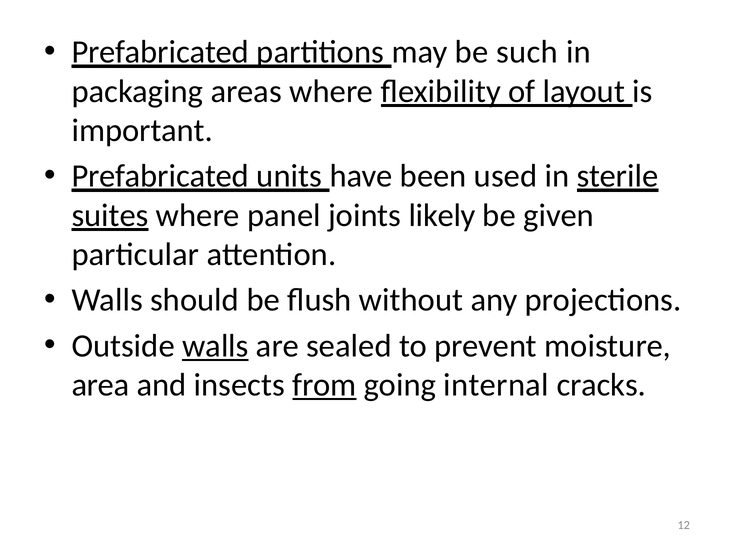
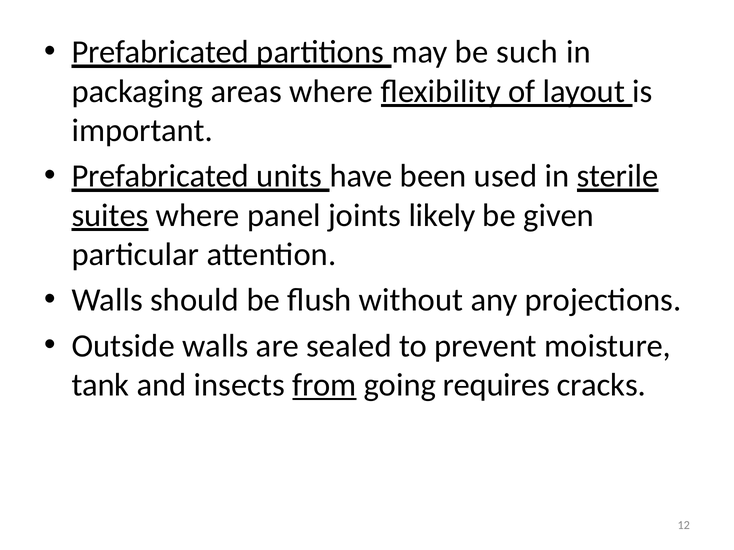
walls at (215, 346) underline: present -> none
area: area -> tank
internal: internal -> requires
